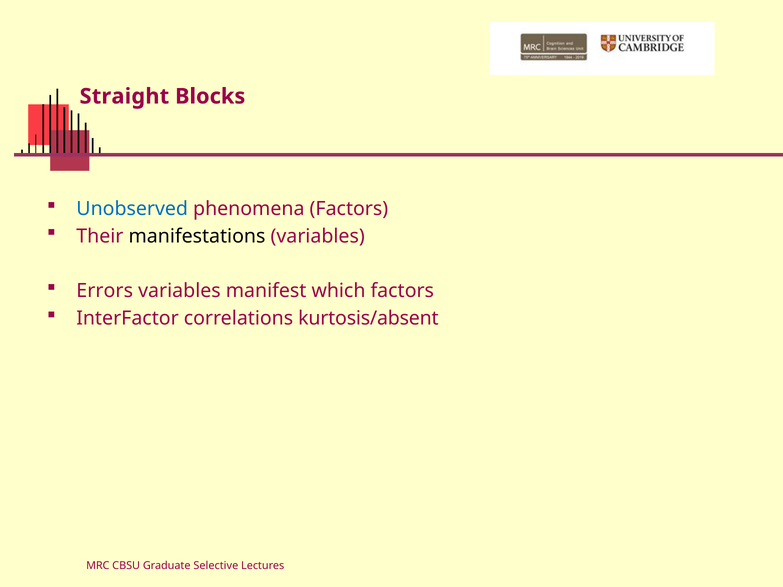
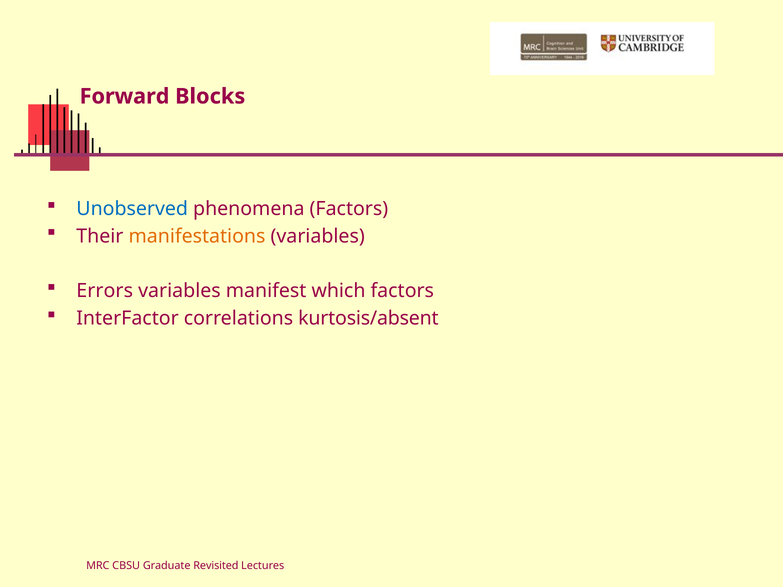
Straight: Straight -> Forward
manifestations colour: black -> orange
Selective: Selective -> Revisited
